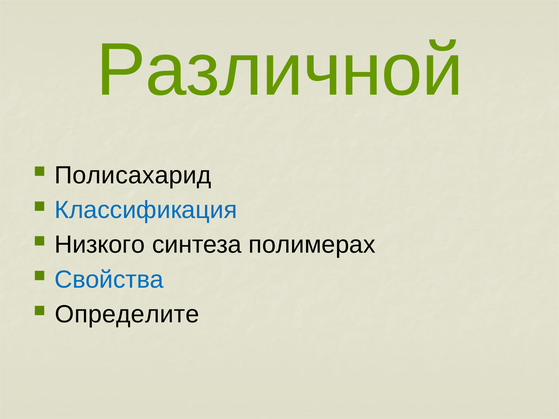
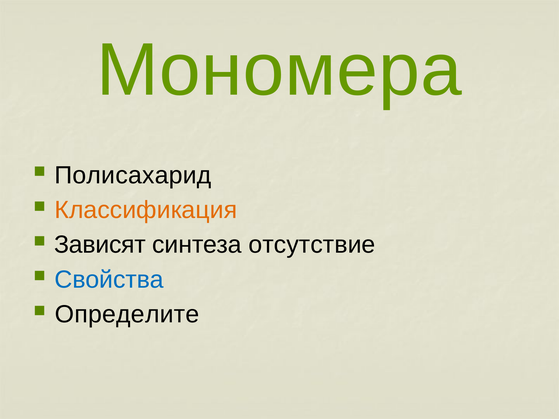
Различной: Различной -> Мономера
Классификация colour: blue -> orange
Низкого: Низкого -> Зависят
полимерах: полимерах -> отсутствие
